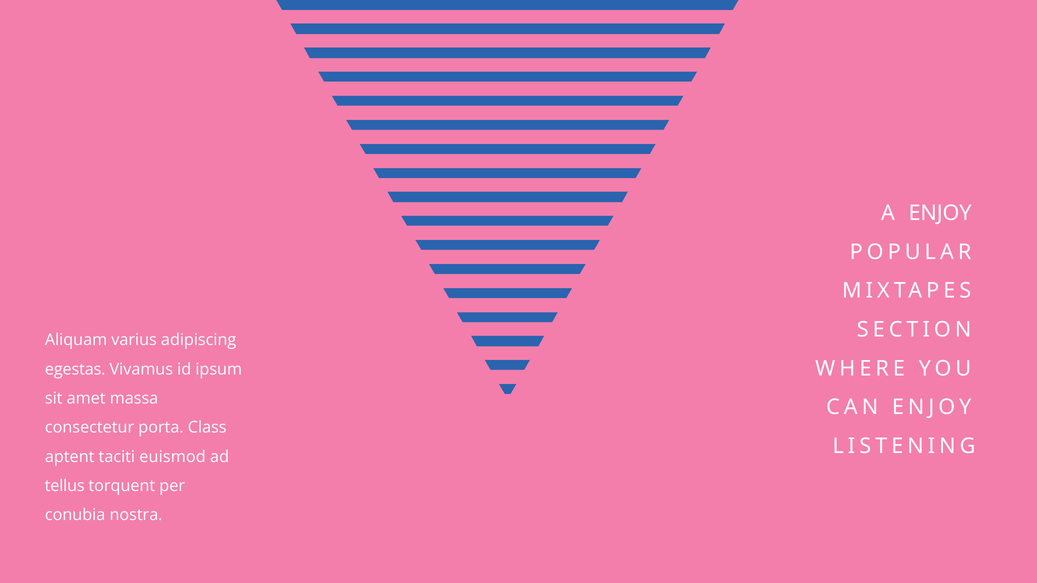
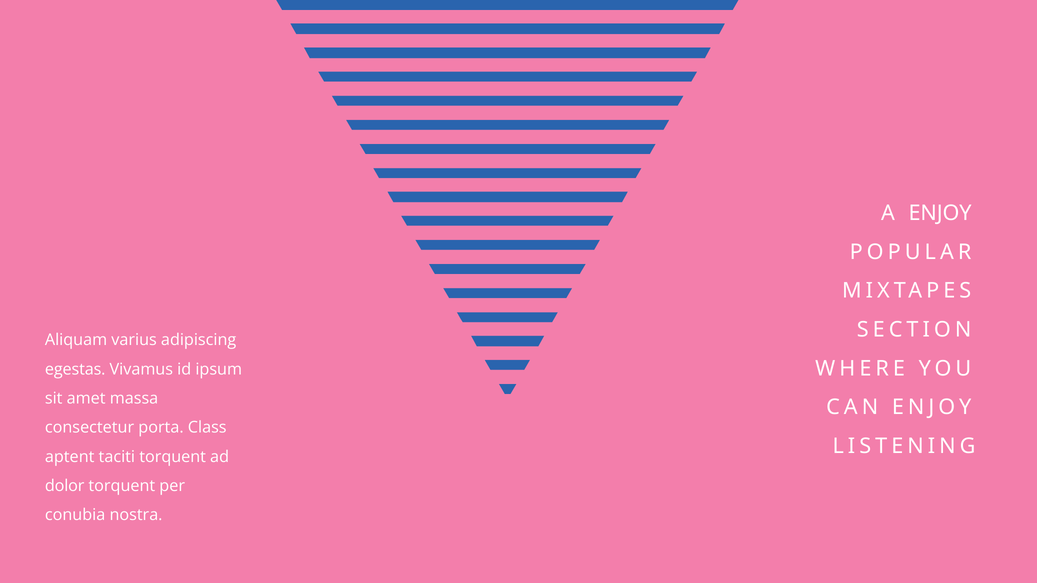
taciti euismod: euismod -> torquent
tellus: tellus -> dolor
